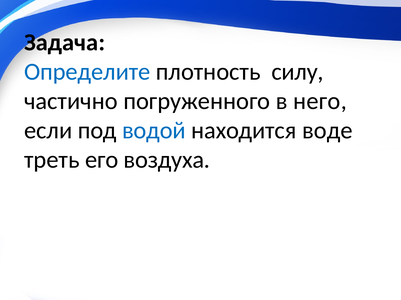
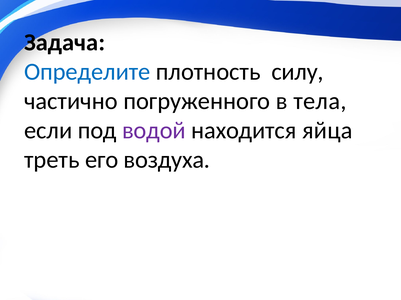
него: него -> тела
водой colour: blue -> purple
воде: воде -> яйца
